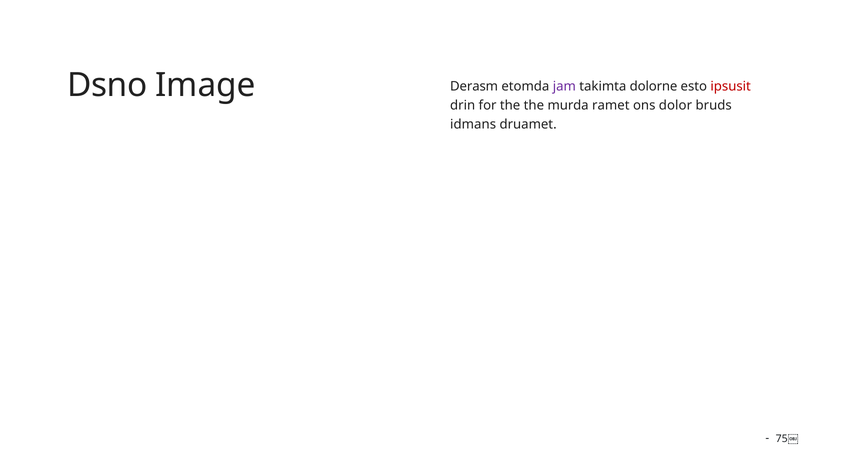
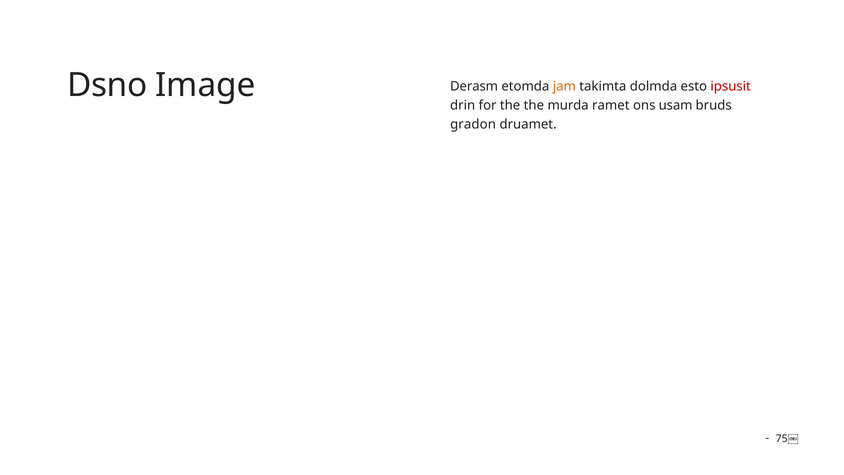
jam colour: purple -> orange
dolorne: dolorne -> dolmda
dolor: dolor -> usam
idmans: idmans -> gradon
